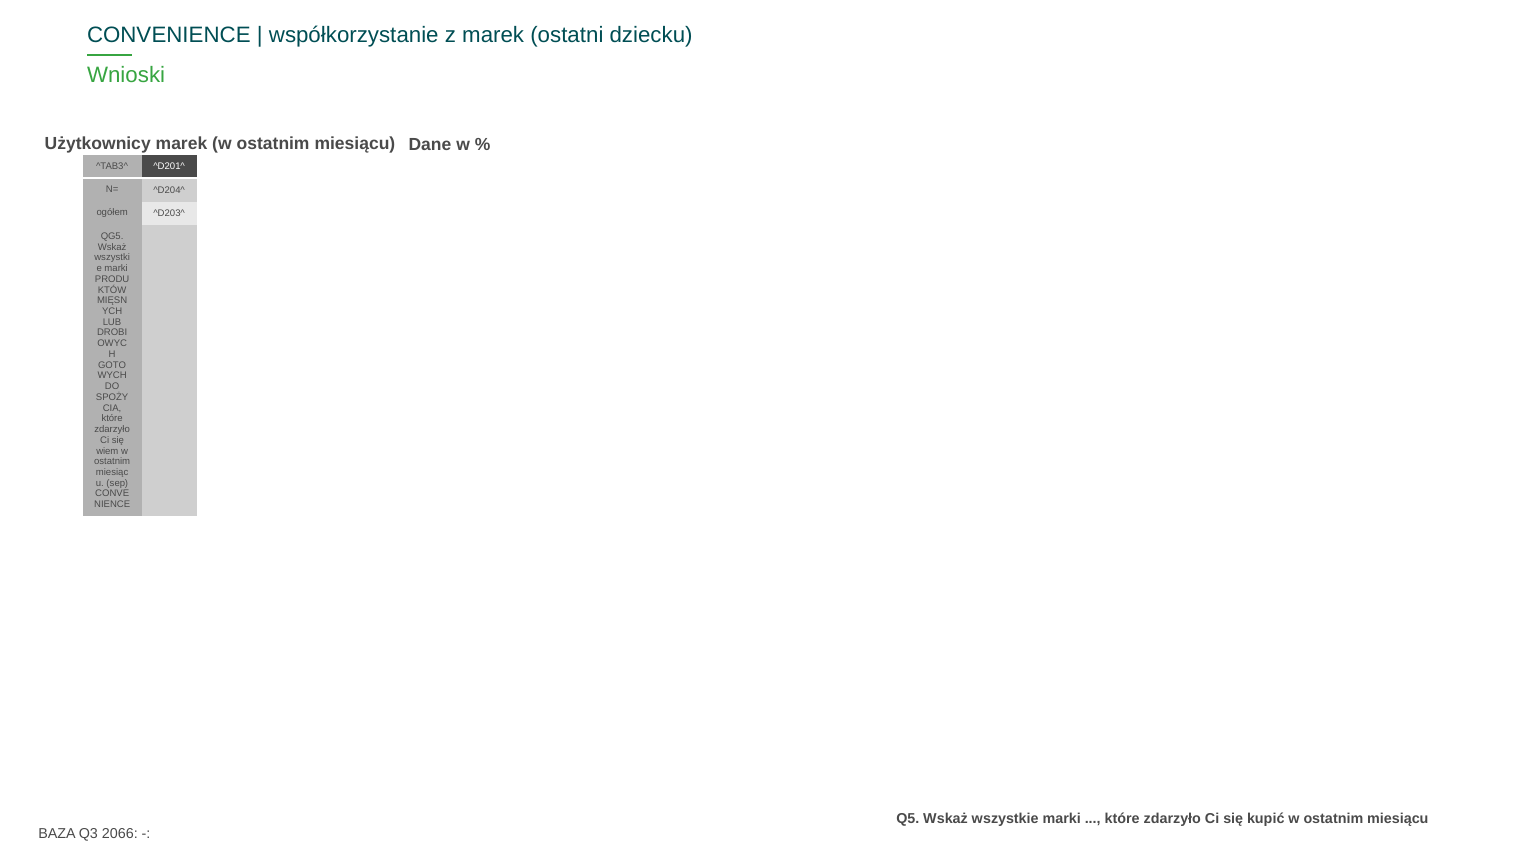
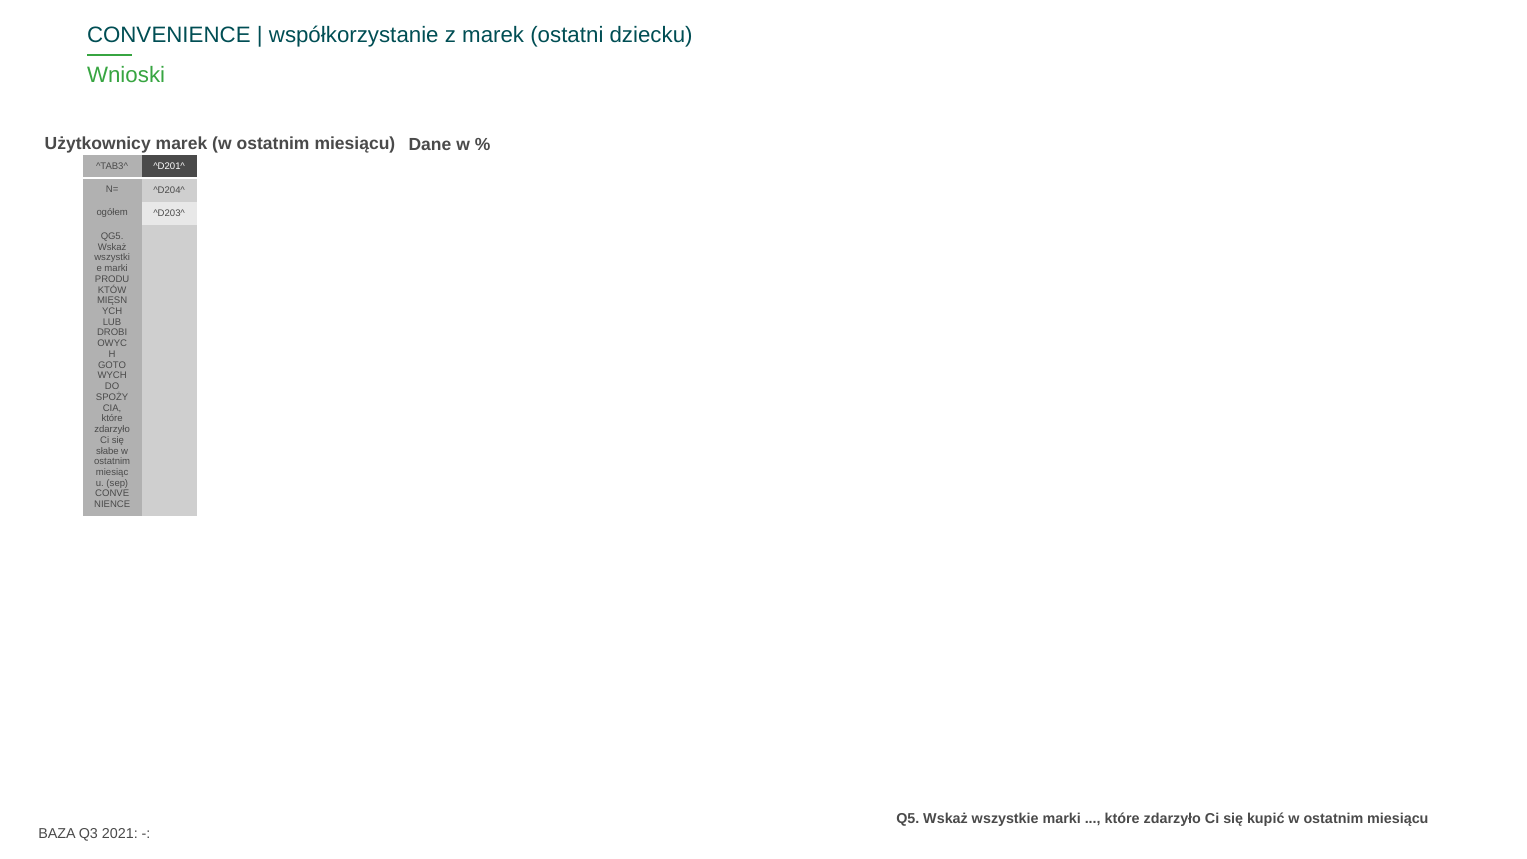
wiem: wiem -> słabe
2066: 2066 -> 2021
